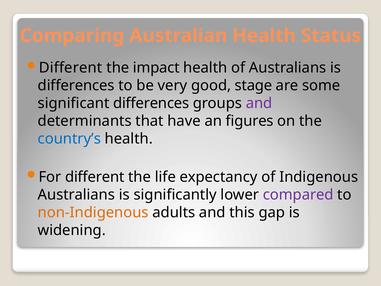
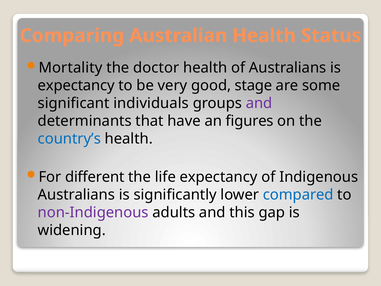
Different at (71, 68): Different -> Mortality
impact: impact -> doctor
differences at (76, 85): differences -> expectancy
significant differences: differences -> individuals
compared colour: purple -> blue
non-Indigenous colour: orange -> purple
